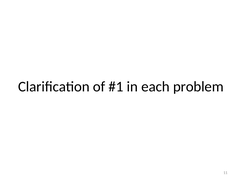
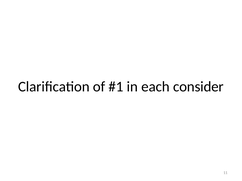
problem: problem -> consider
